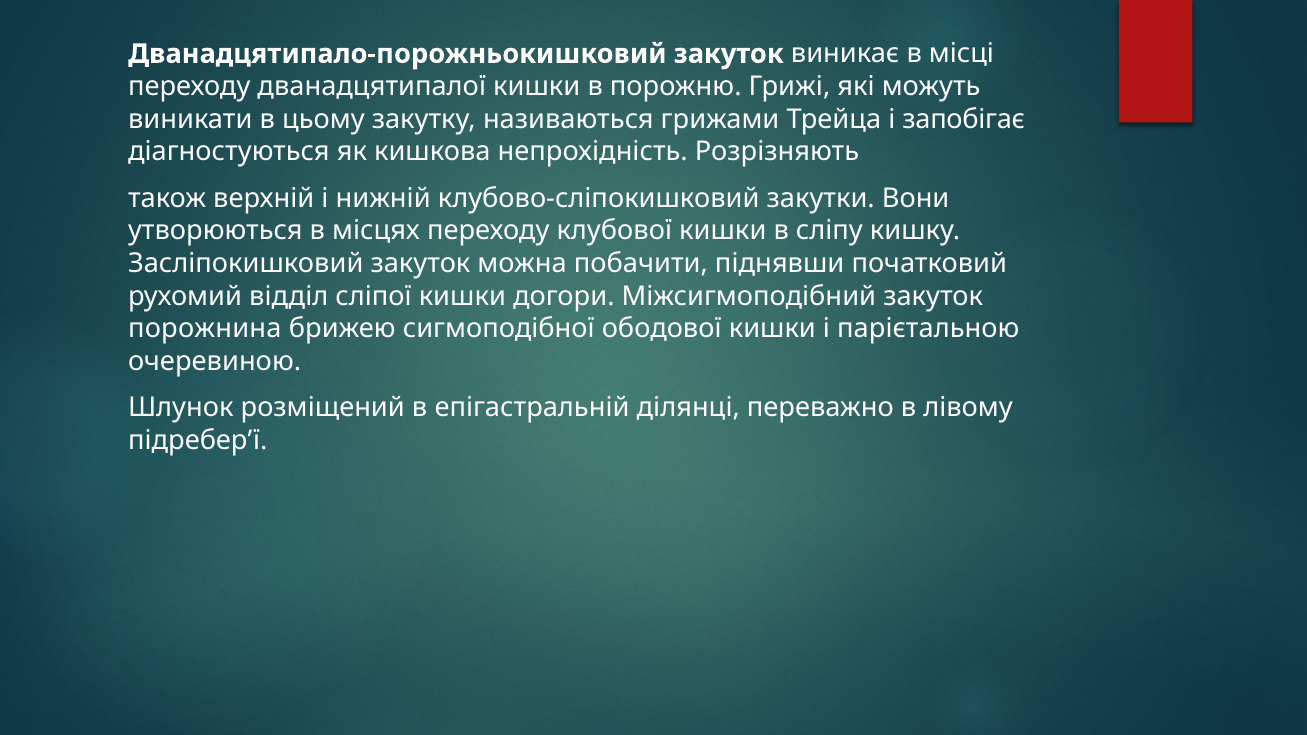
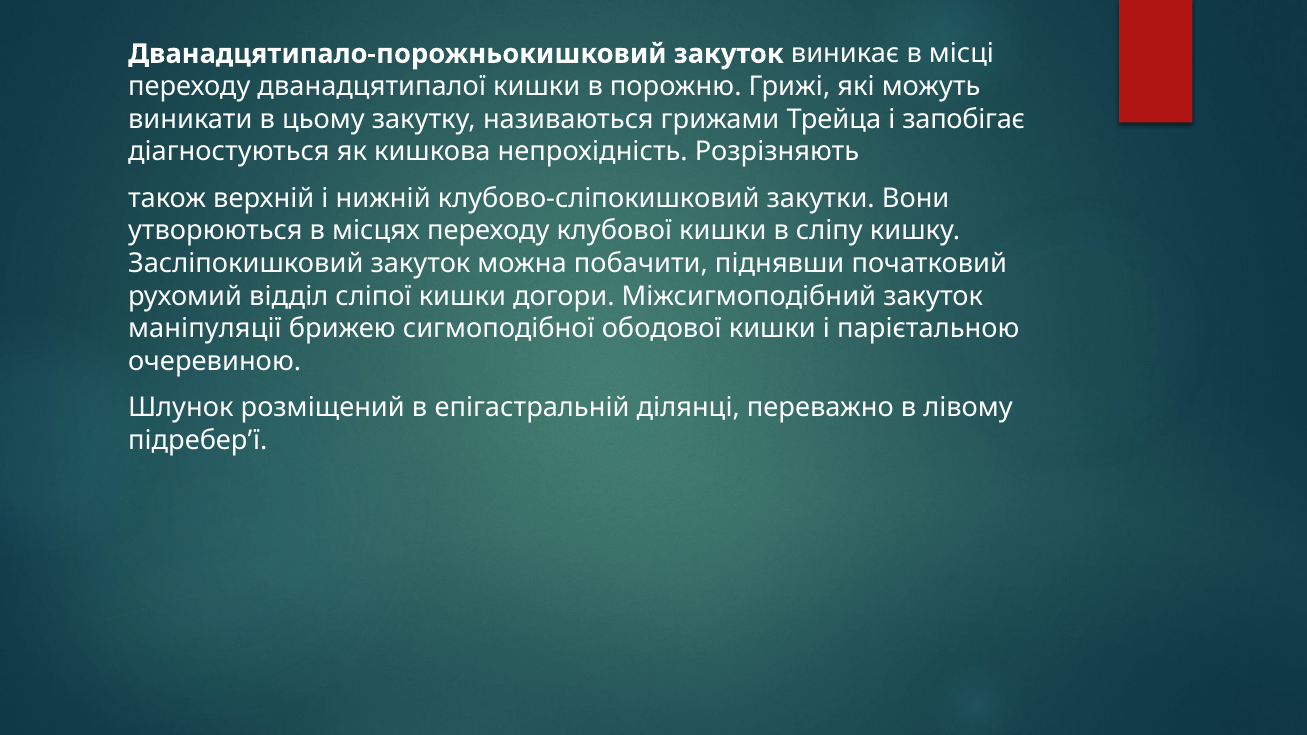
порожнина: порожнина -> маніпуляції
